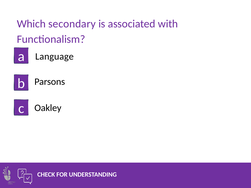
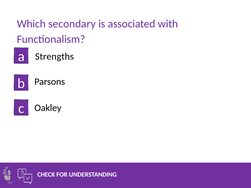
Language: Language -> Strengths
